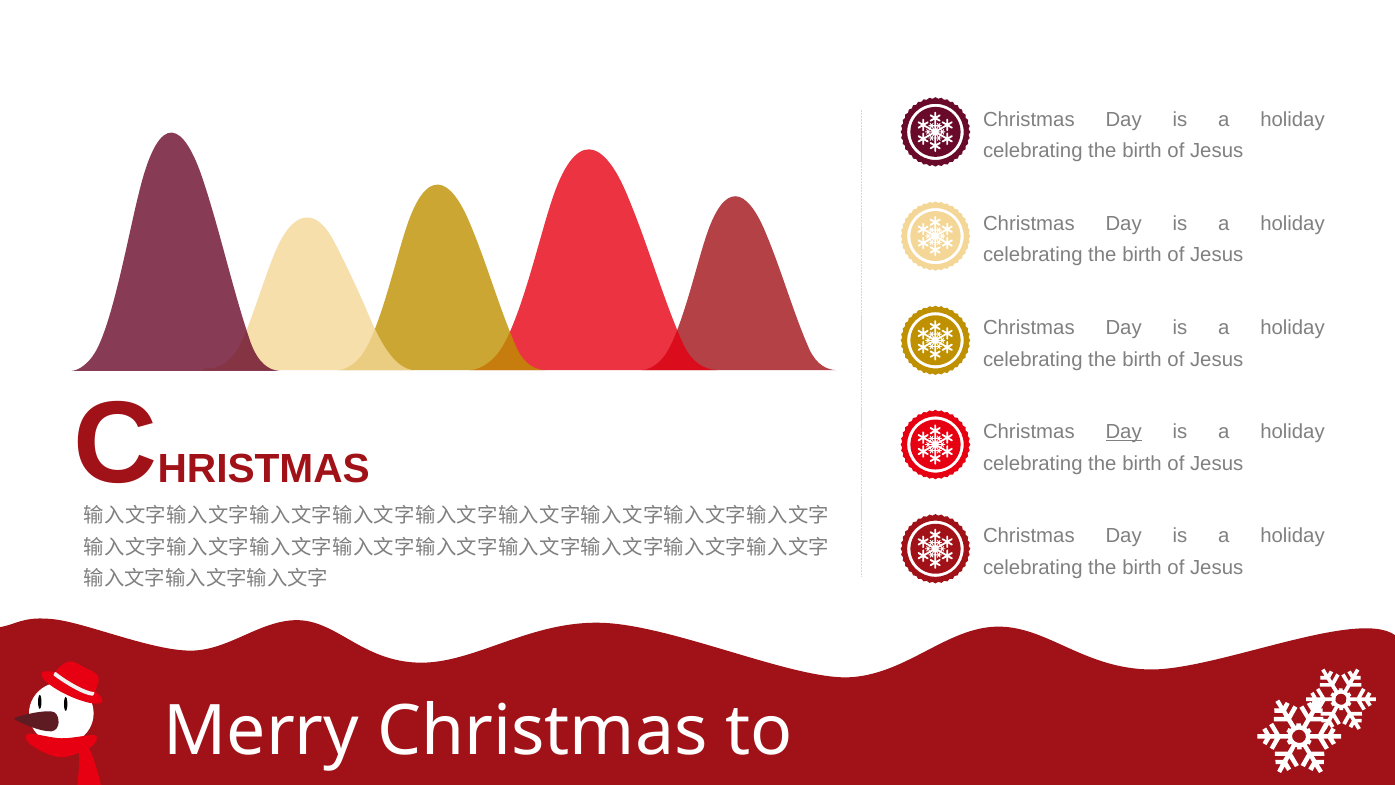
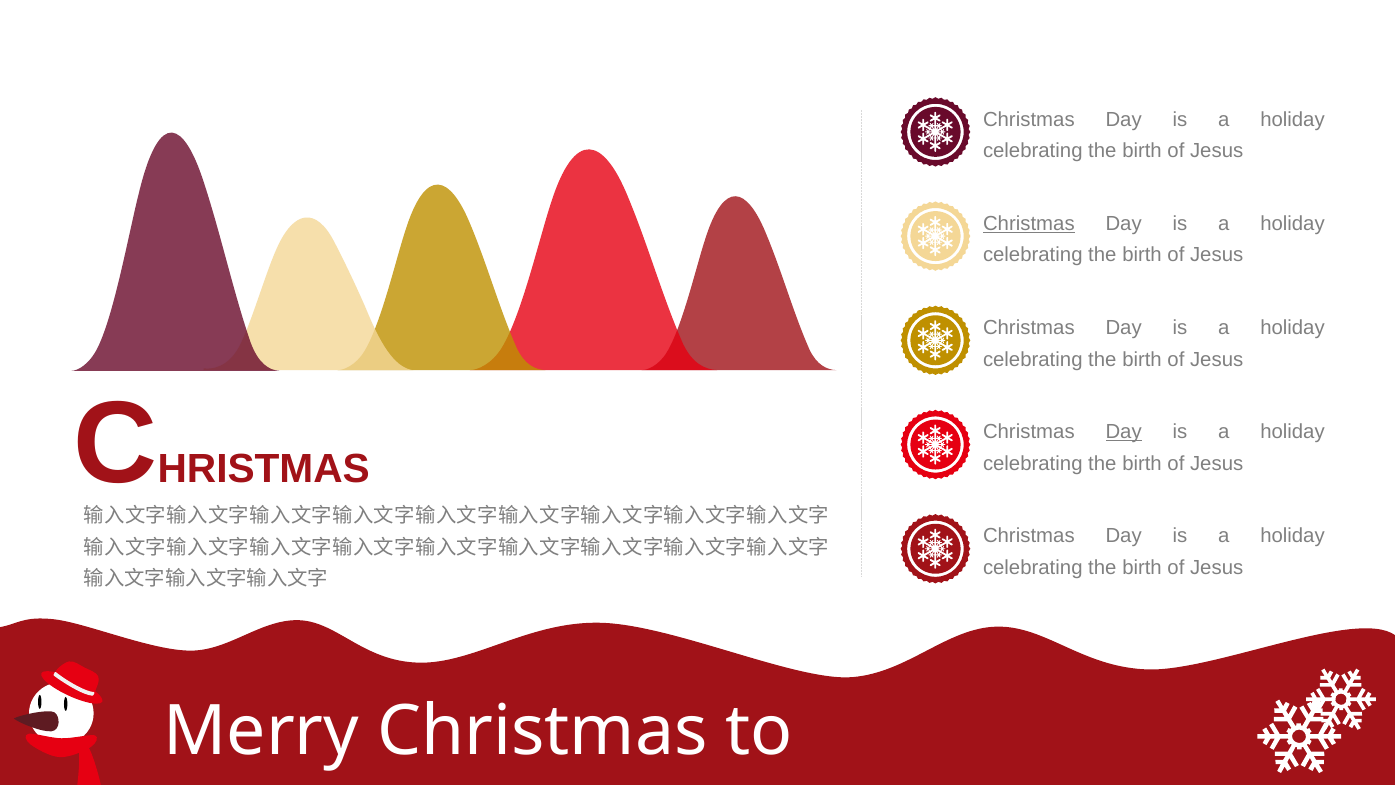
Christmas at (1029, 223) underline: none -> present
